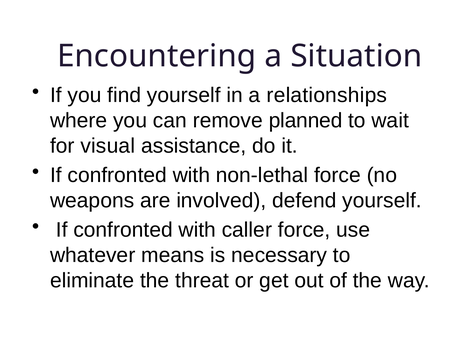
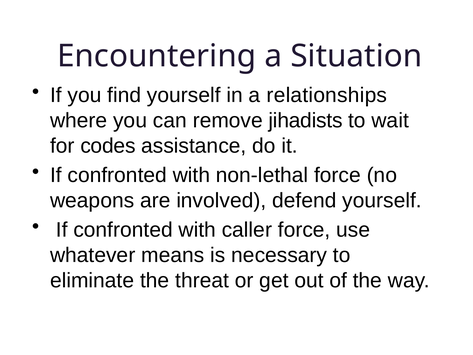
planned: planned -> jihadists
visual: visual -> codes
